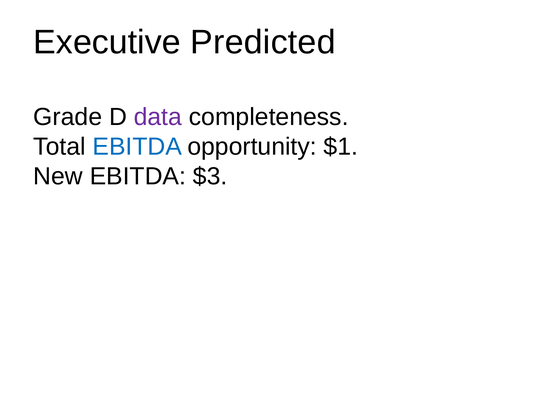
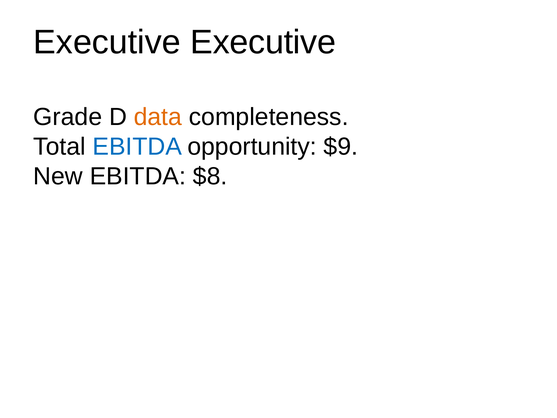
Executive Predicted: Predicted -> Executive
data colour: purple -> orange
$1: $1 -> $9
$3: $3 -> $8
